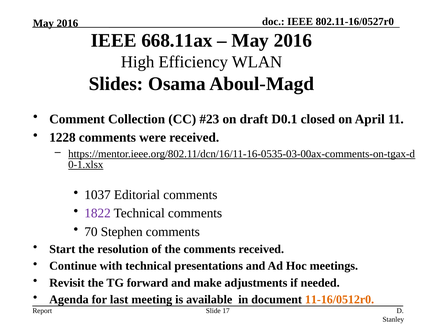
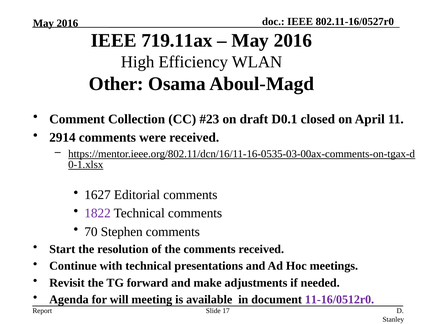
668.11ax: 668.11ax -> 719.11ax
Slides: Slides -> Other
1228: 1228 -> 2914
1037: 1037 -> 1627
last: last -> will
11-16/0512r0 colour: orange -> purple
